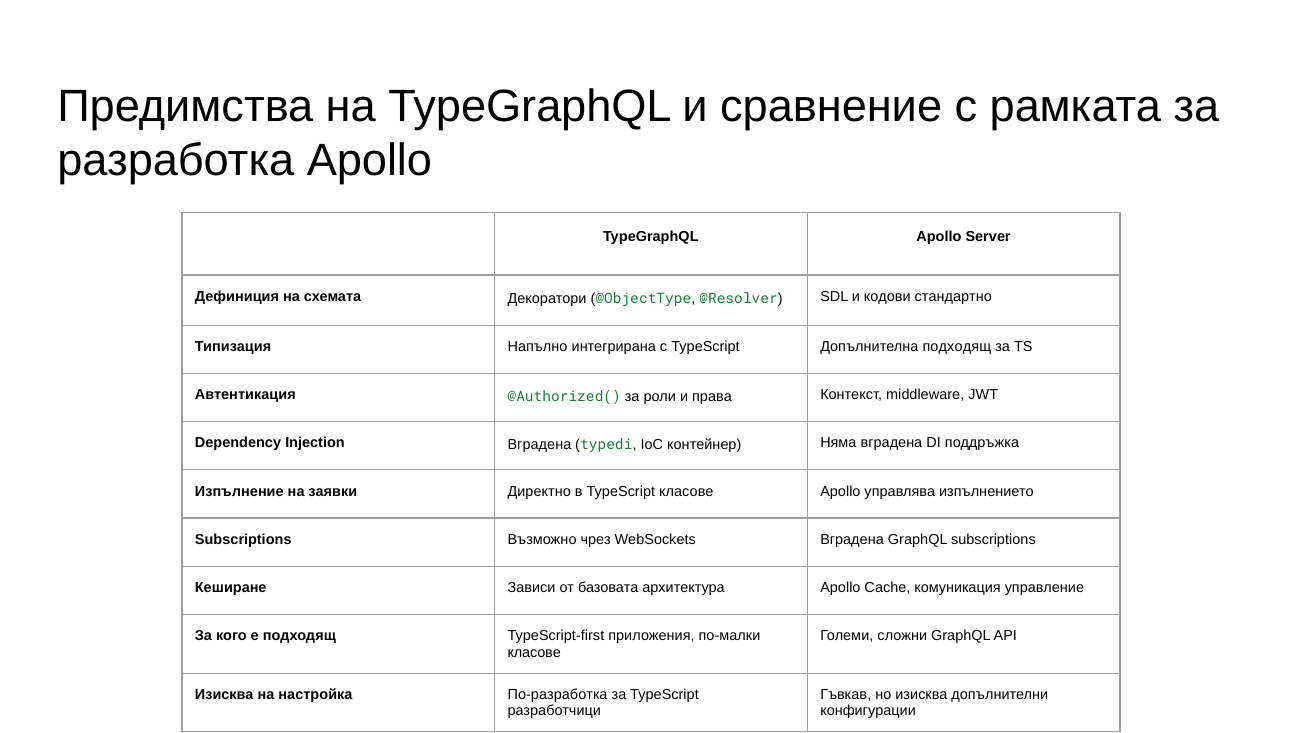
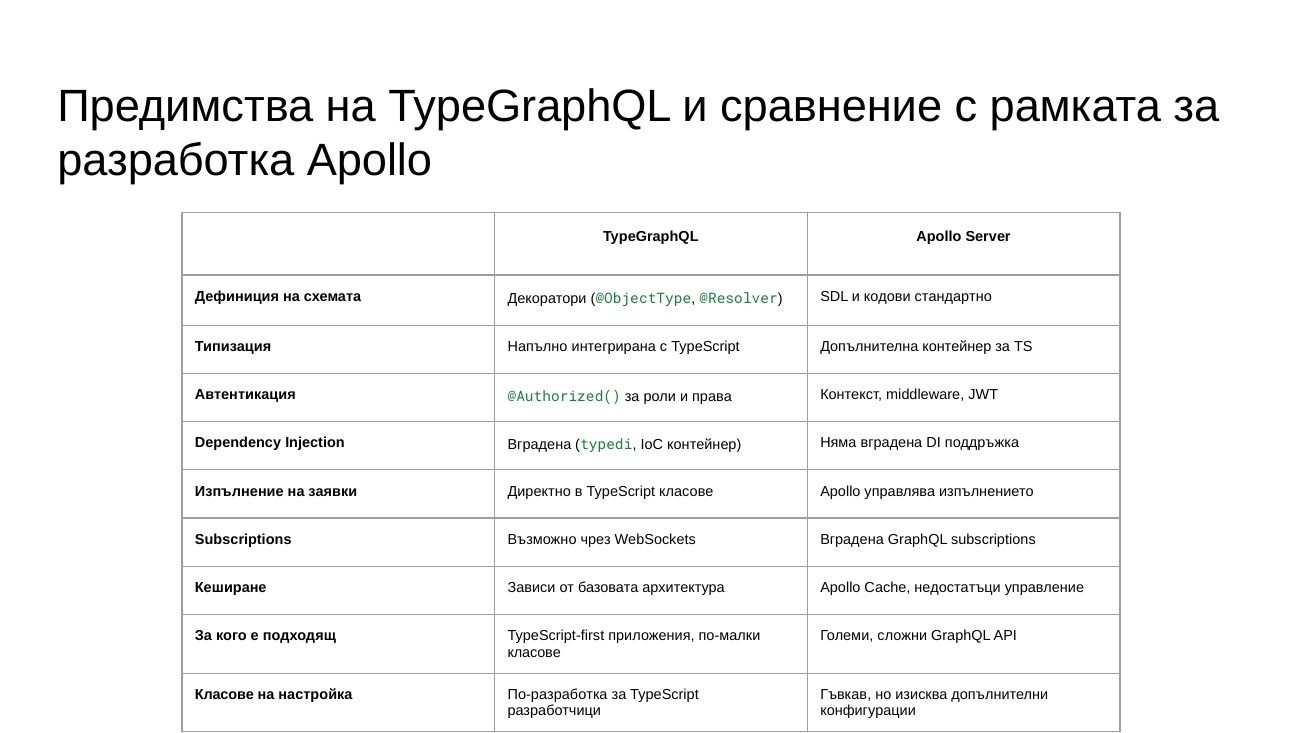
Допълнителна подходящ: подходящ -> контейнер
комуникация: комуникация -> недостатъци
Изисква at (224, 694): Изисква -> Класове
